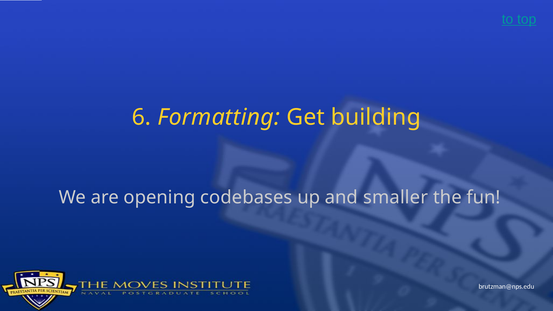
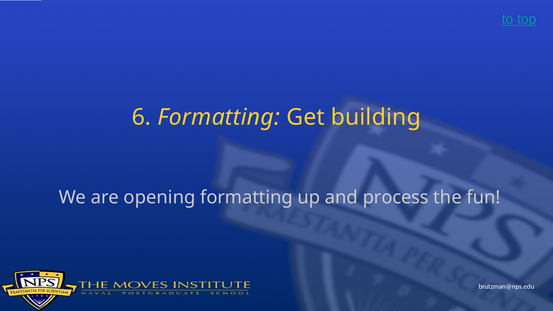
opening codebases: codebases -> formatting
smaller: smaller -> process
